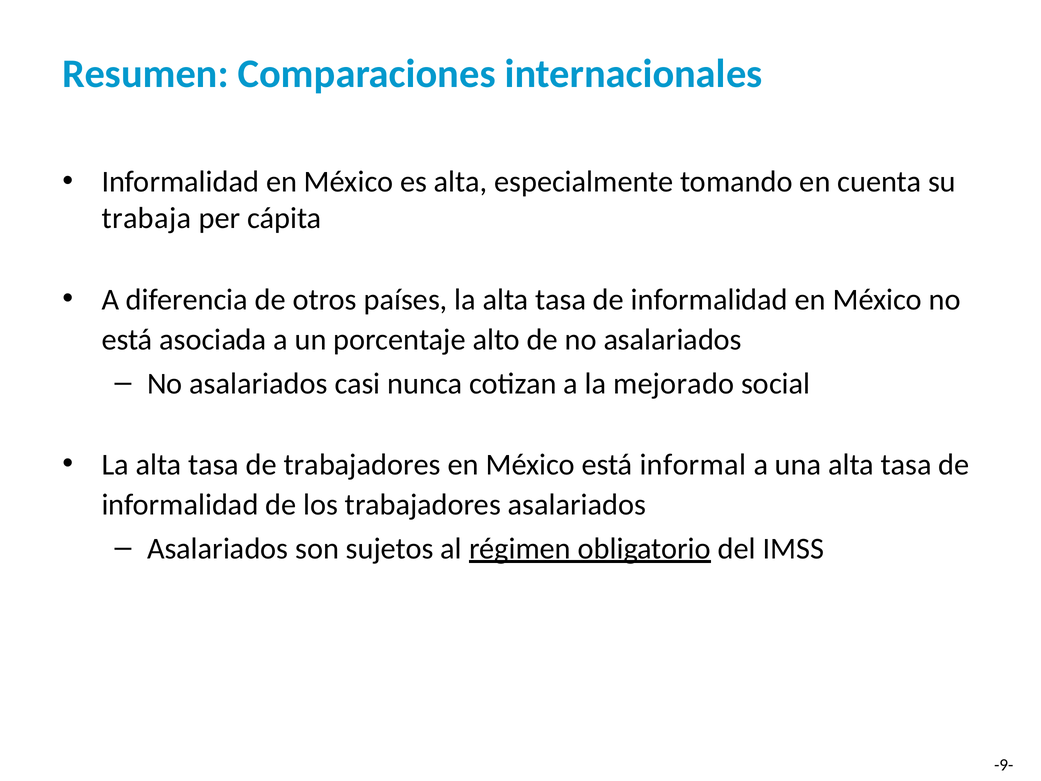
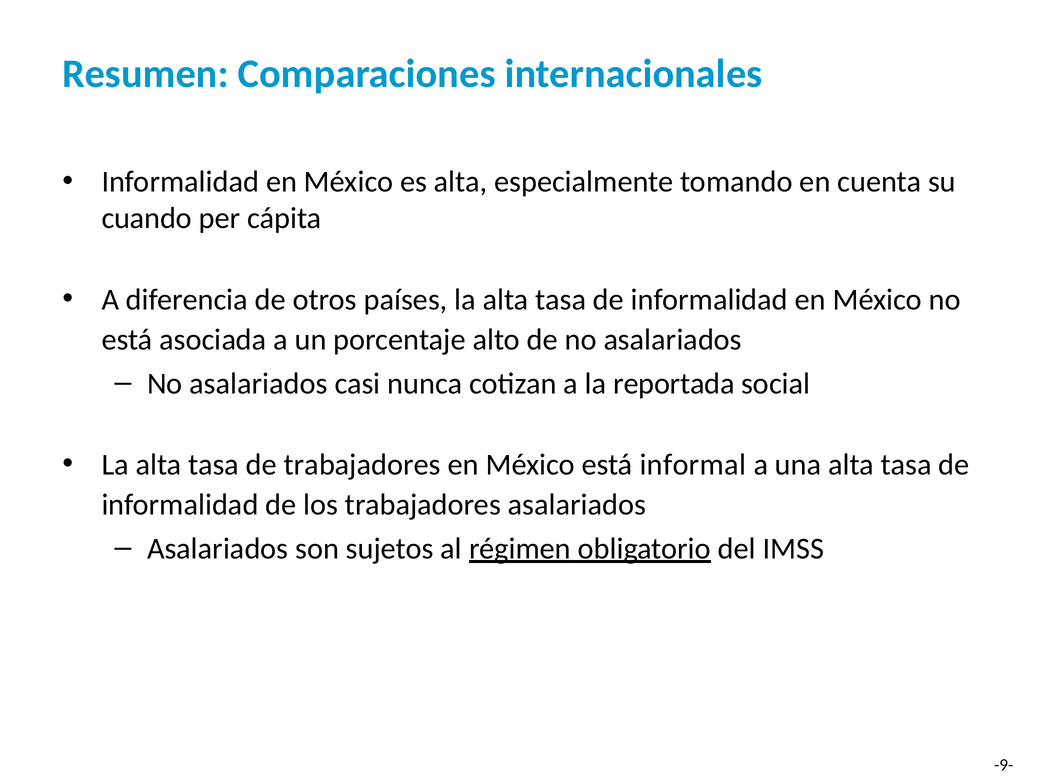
trabaja: trabaja -> cuando
mejorado: mejorado -> reportada
